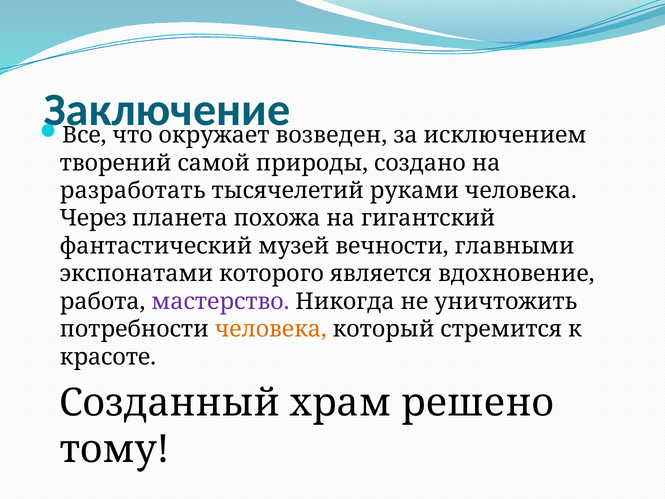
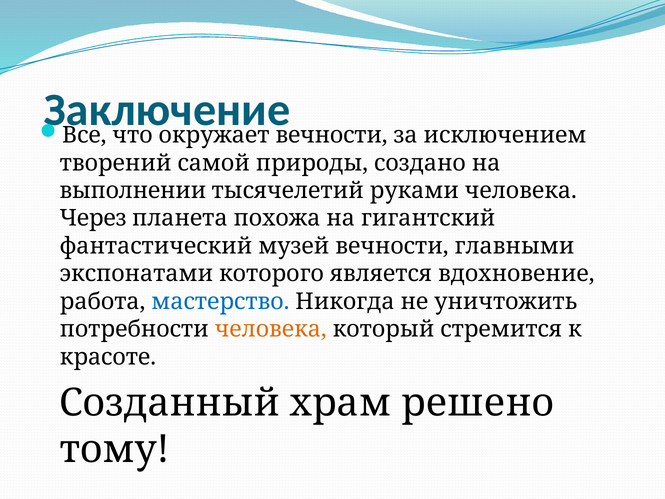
возведен at (331, 135): возведен -> вечности
разработать: разработать -> выполнении
мастерство colour: purple -> blue
